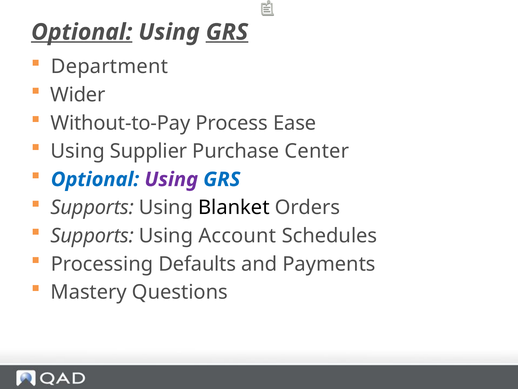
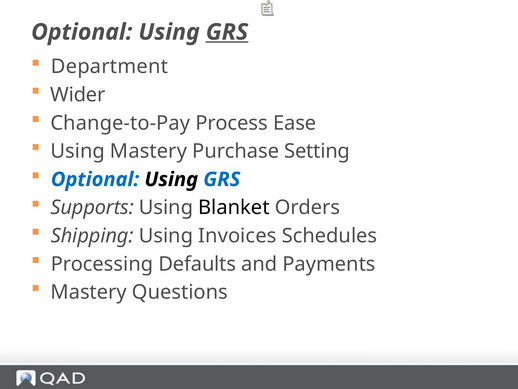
Optional at (82, 32) underline: present -> none
Without-to-Pay: Without-to-Pay -> Change-to-Pay
Using Supplier: Supplier -> Mastery
Center: Center -> Setting
Using at (171, 179) colour: purple -> black
Supports at (92, 236): Supports -> Shipping
Account: Account -> Invoices
